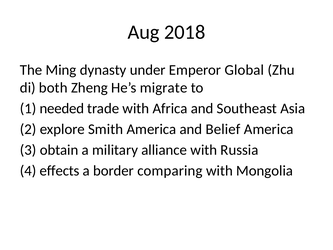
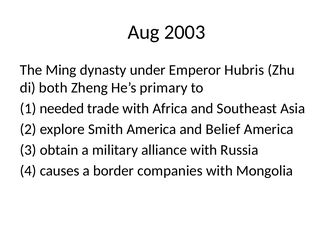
2018: 2018 -> 2003
Global: Global -> Hubris
migrate: migrate -> primary
effects: effects -> causes
comparing: comparing -> companies
